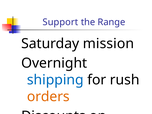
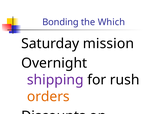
Support: Support -> Bonding
Range: Range -> Which
shipping at (55, 80) colour: blue -> purple
